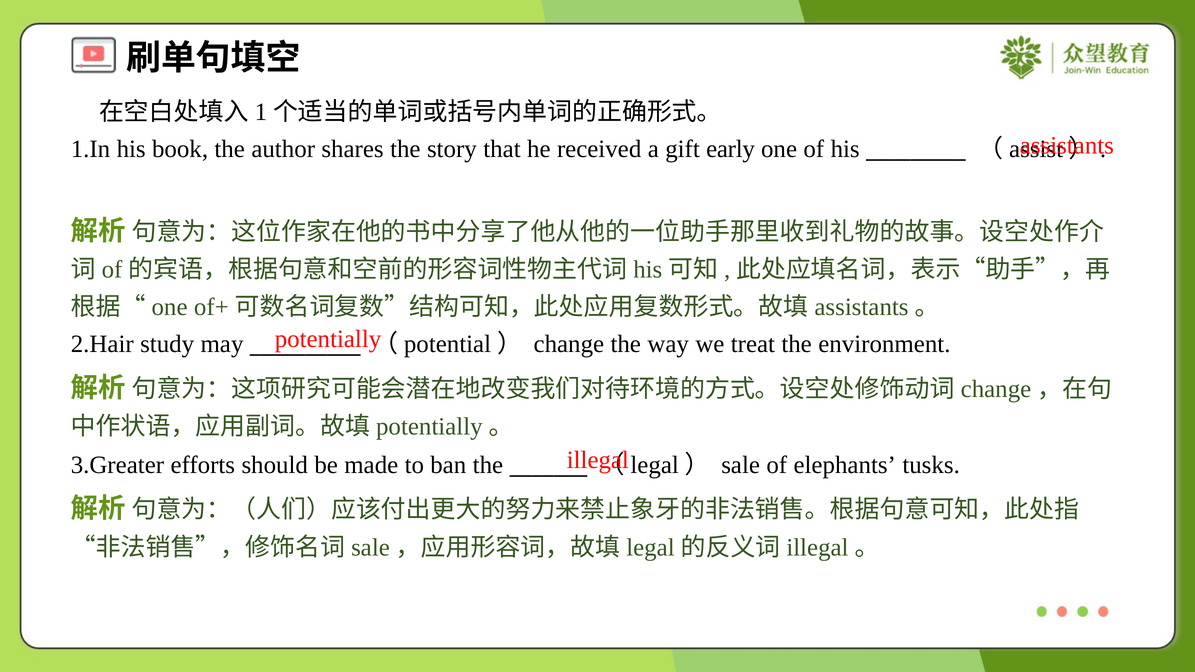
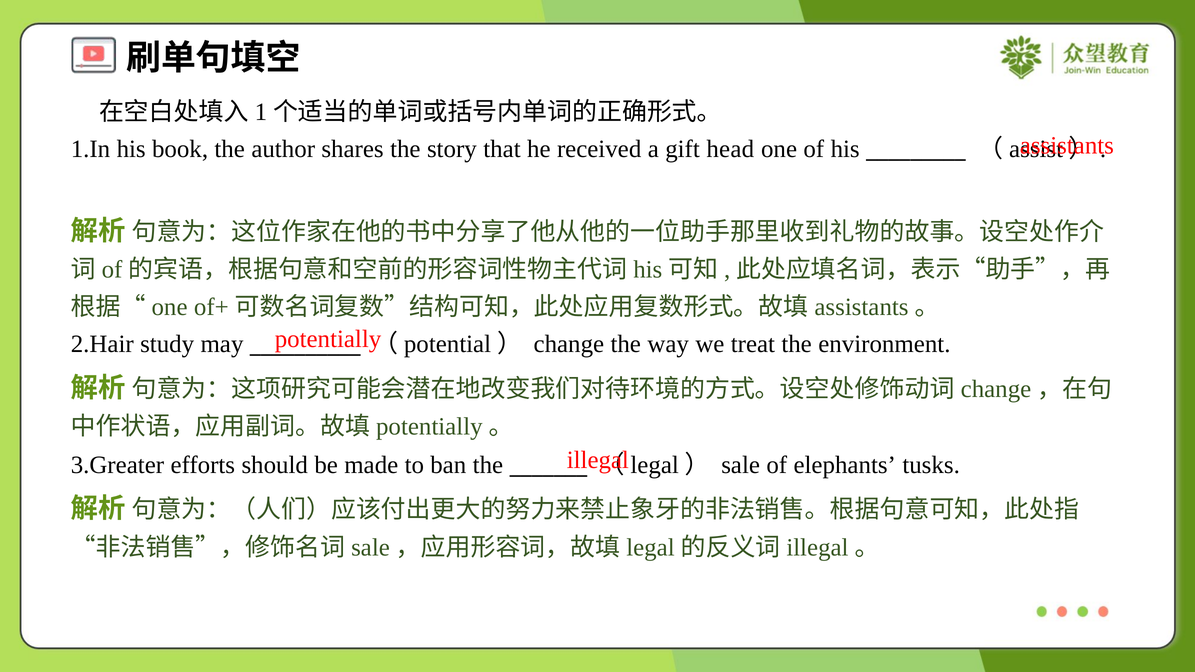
early: early -> head
